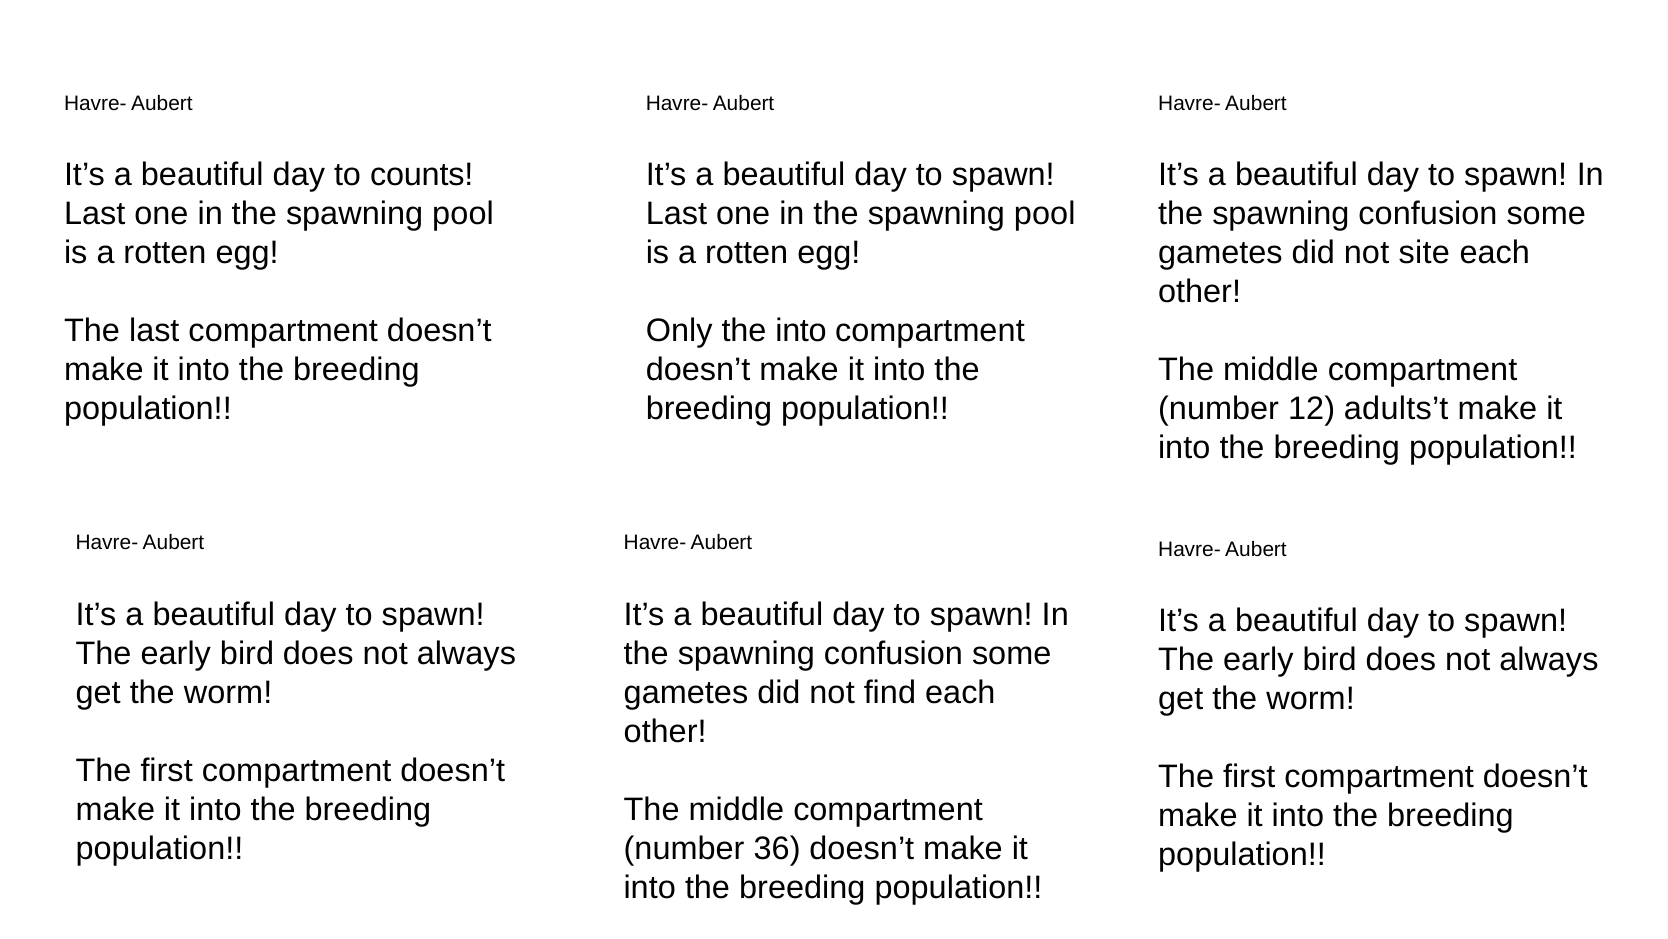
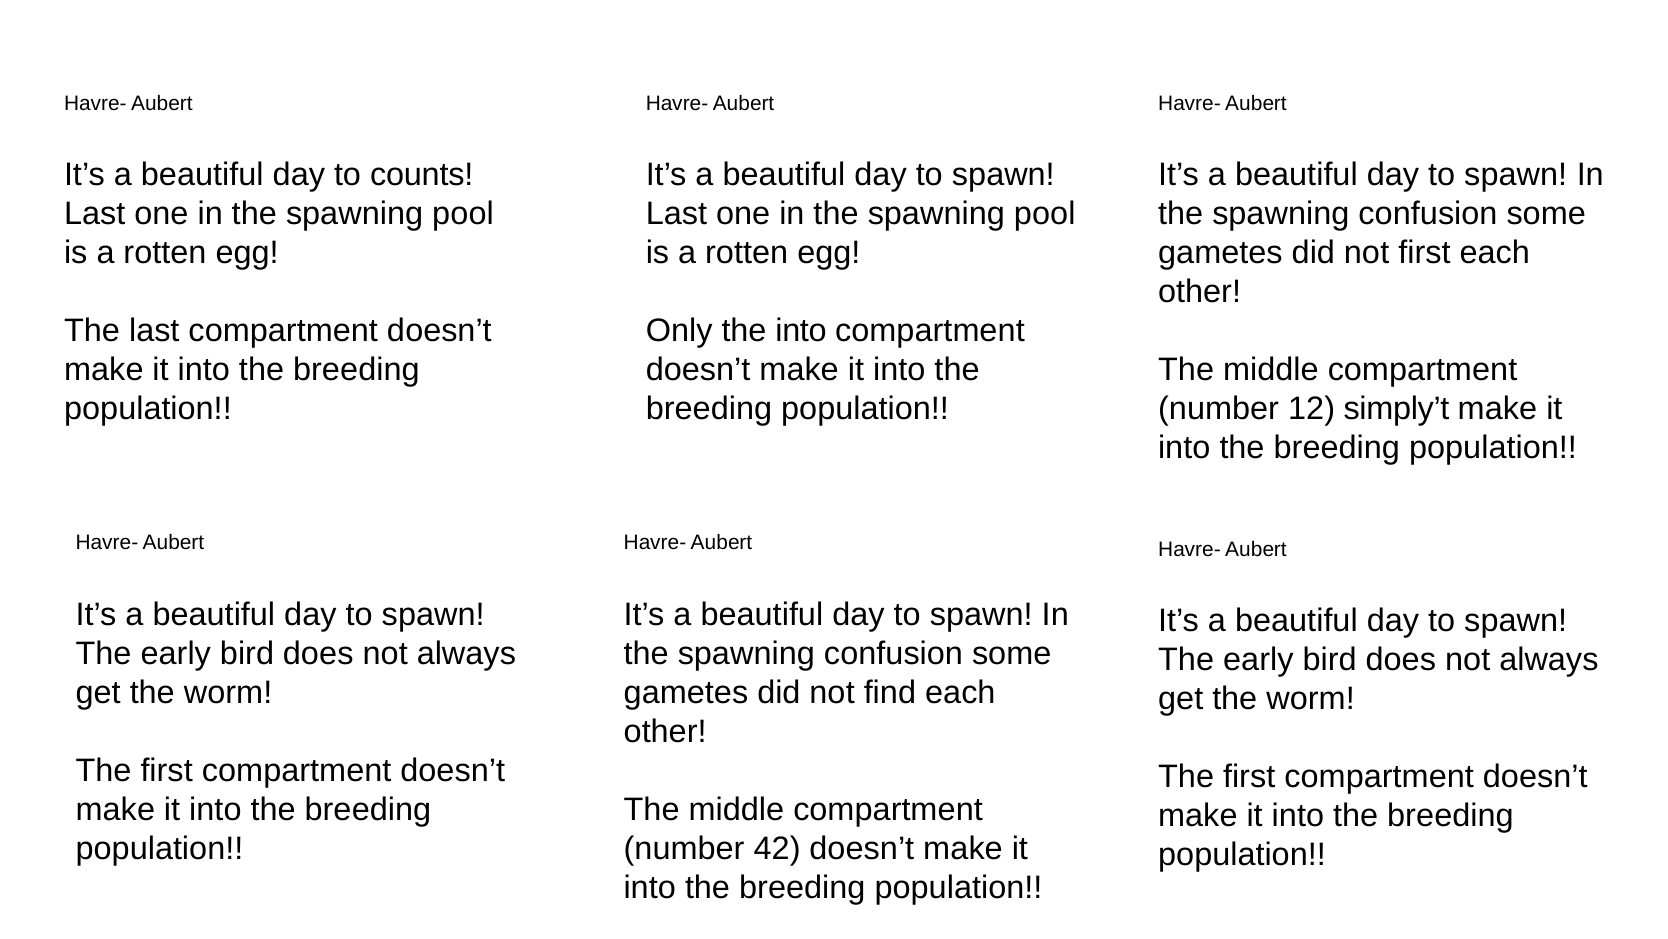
not site: site -> first
adults’t: adults’t -> simply’t
36: 36 -> 42
